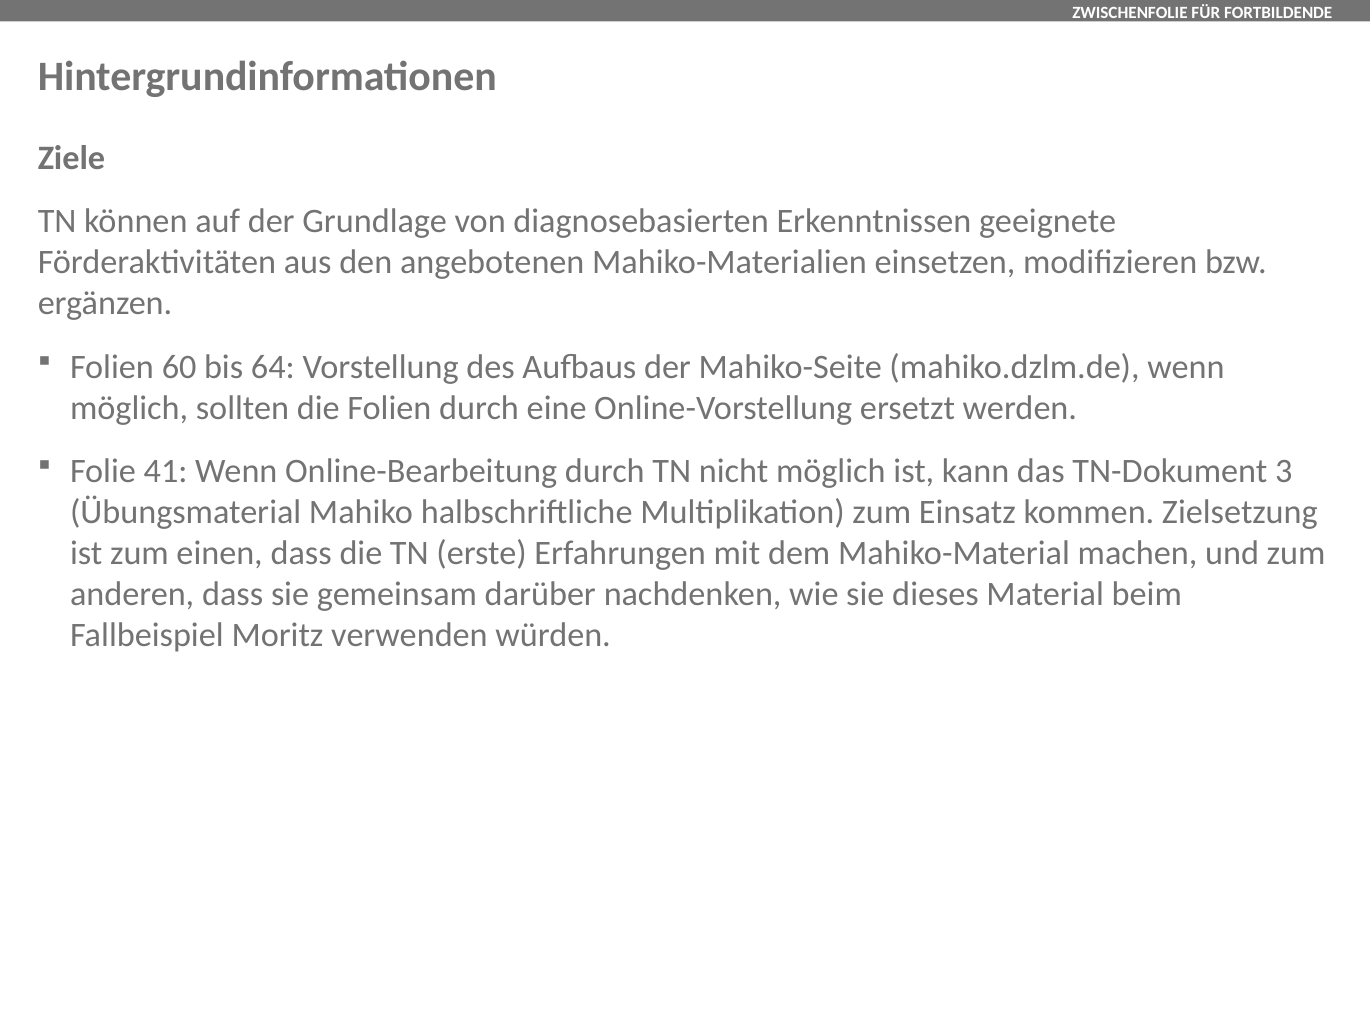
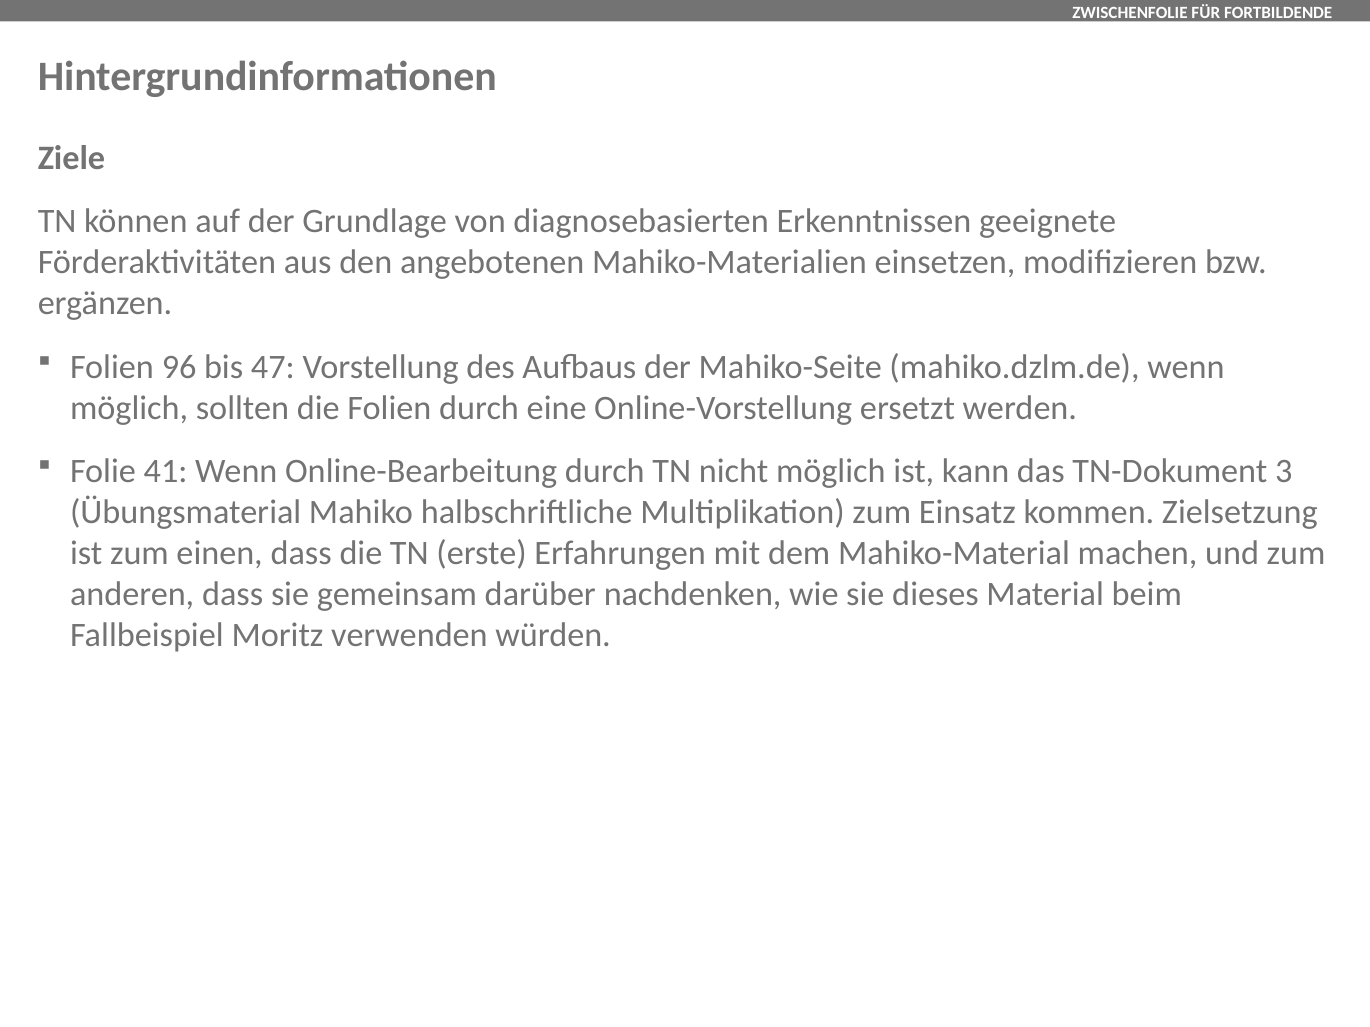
60: 60 -> 96
64: 64 -> 47
